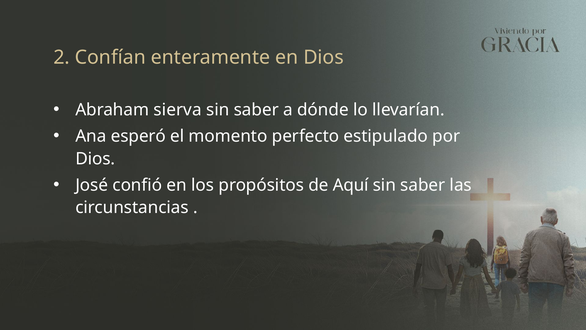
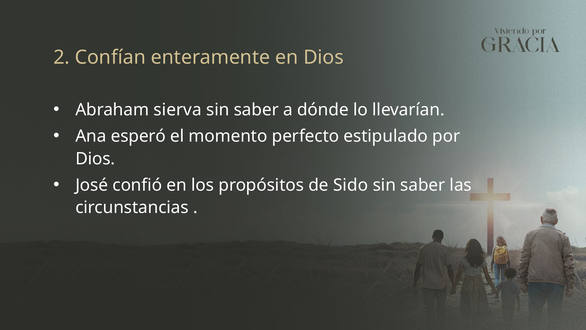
Aquí: Aquí -> Sido
